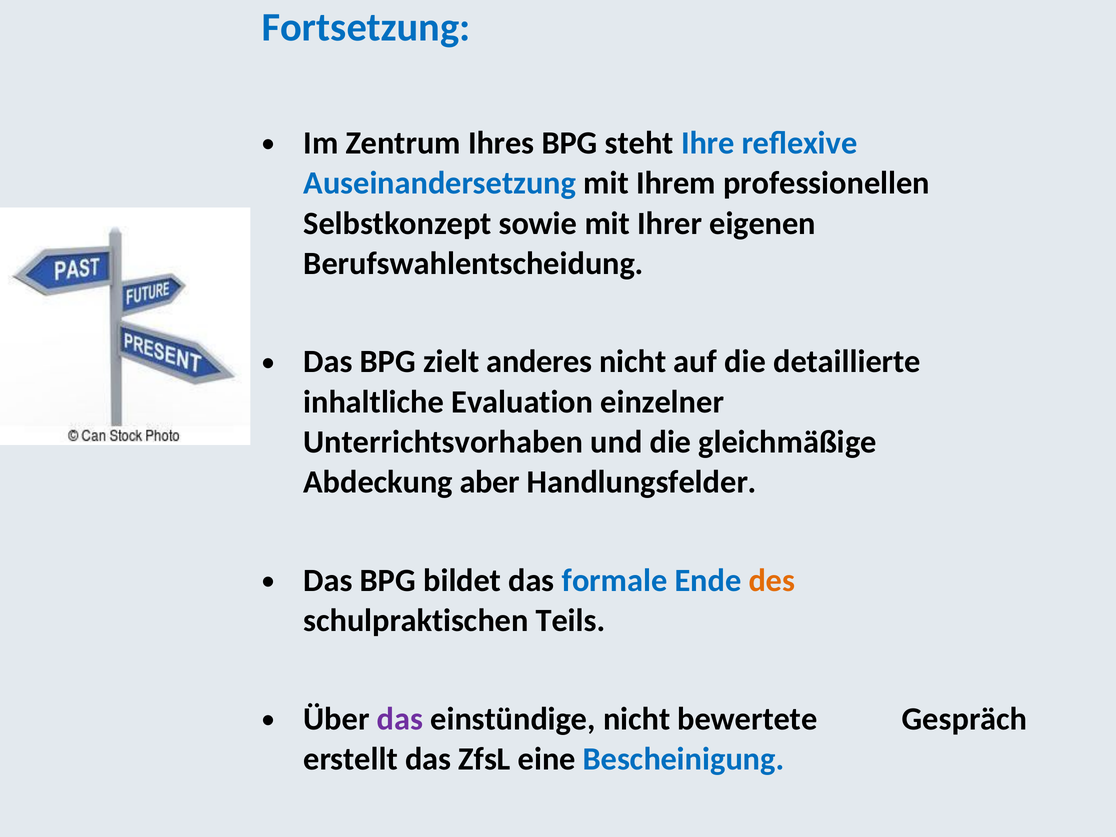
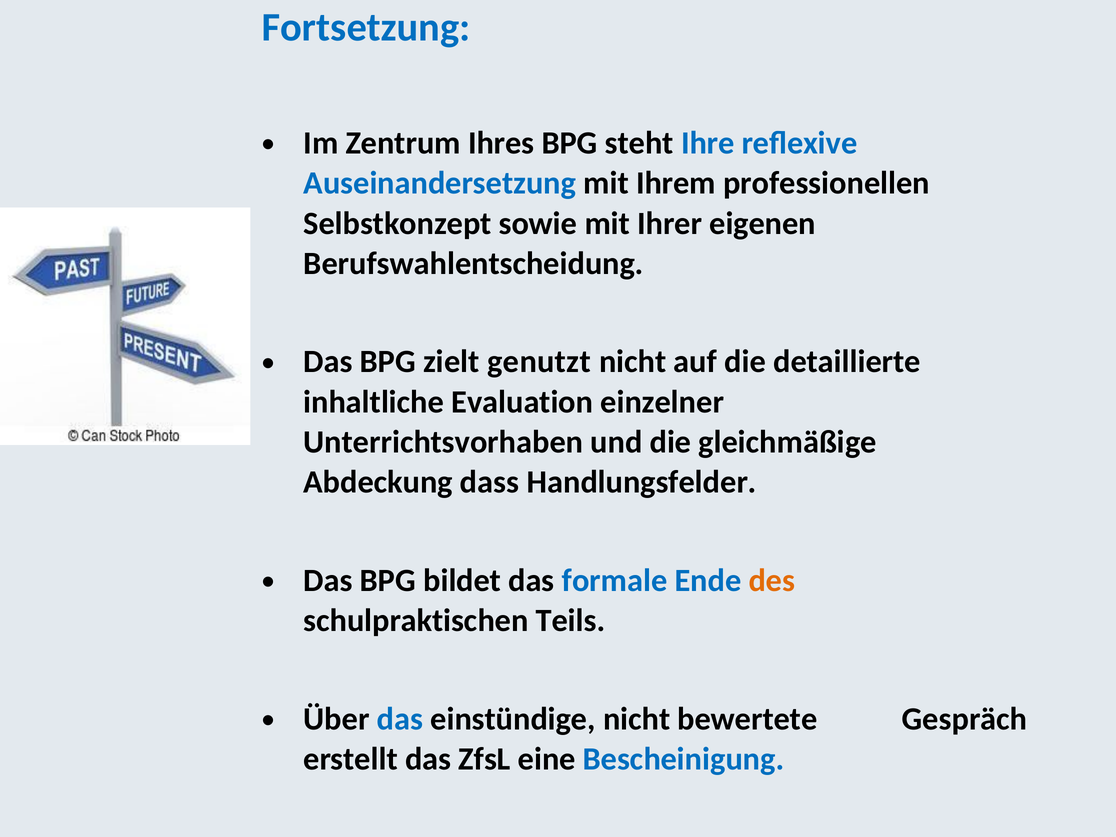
anderes: anderes -> genutzt
aber: aber -> dass
das at (400, 719) colour: purple -> blue
